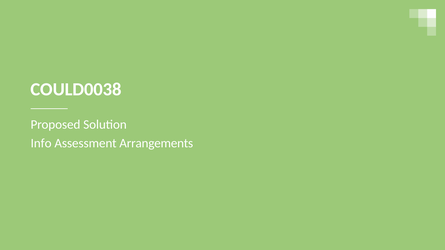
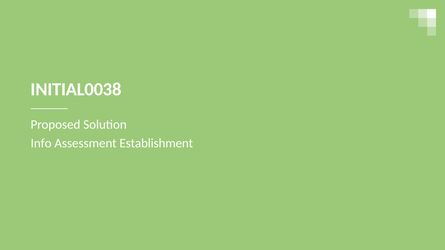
COULD0038: COULD0038 -> INITIAL0038
Arrangements: Arrangements -> Establishment
